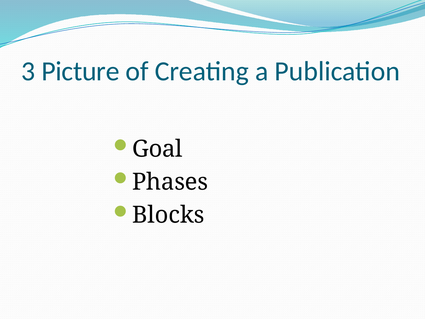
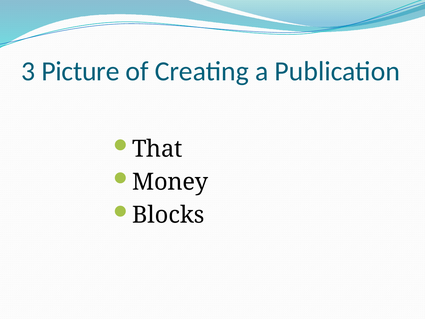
Goal: Goal -> That
Phases: Phases -> Money
